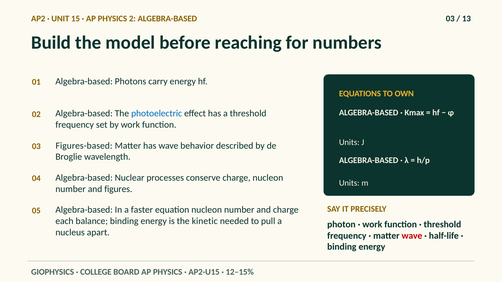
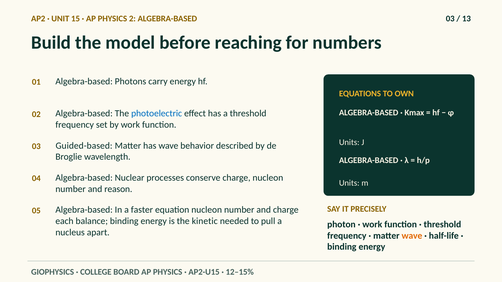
Figures-based: Figures-based -> Guided-based
figures: figures -> reason
wave at (412, 236) colour: red -> orange
